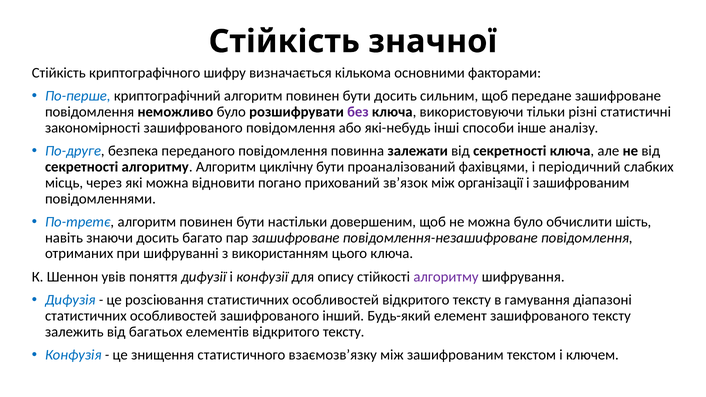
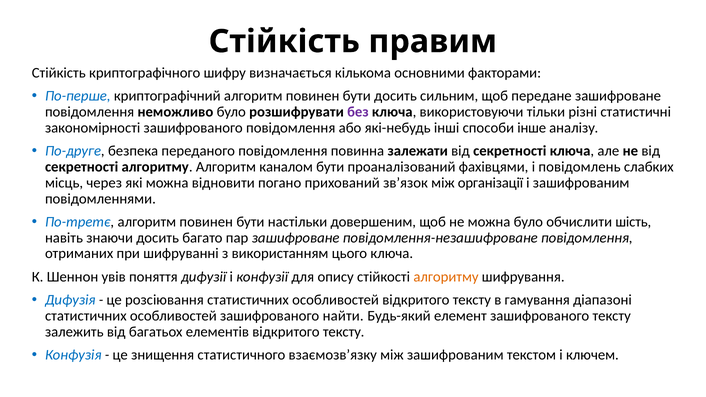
значної: значної -> правим
циклічну: циклічну -> каналом
періодичний: періодичний -> повідомлень
алгоритму at (446, 277) colour: purple -> orange
інший: інший -> найти
